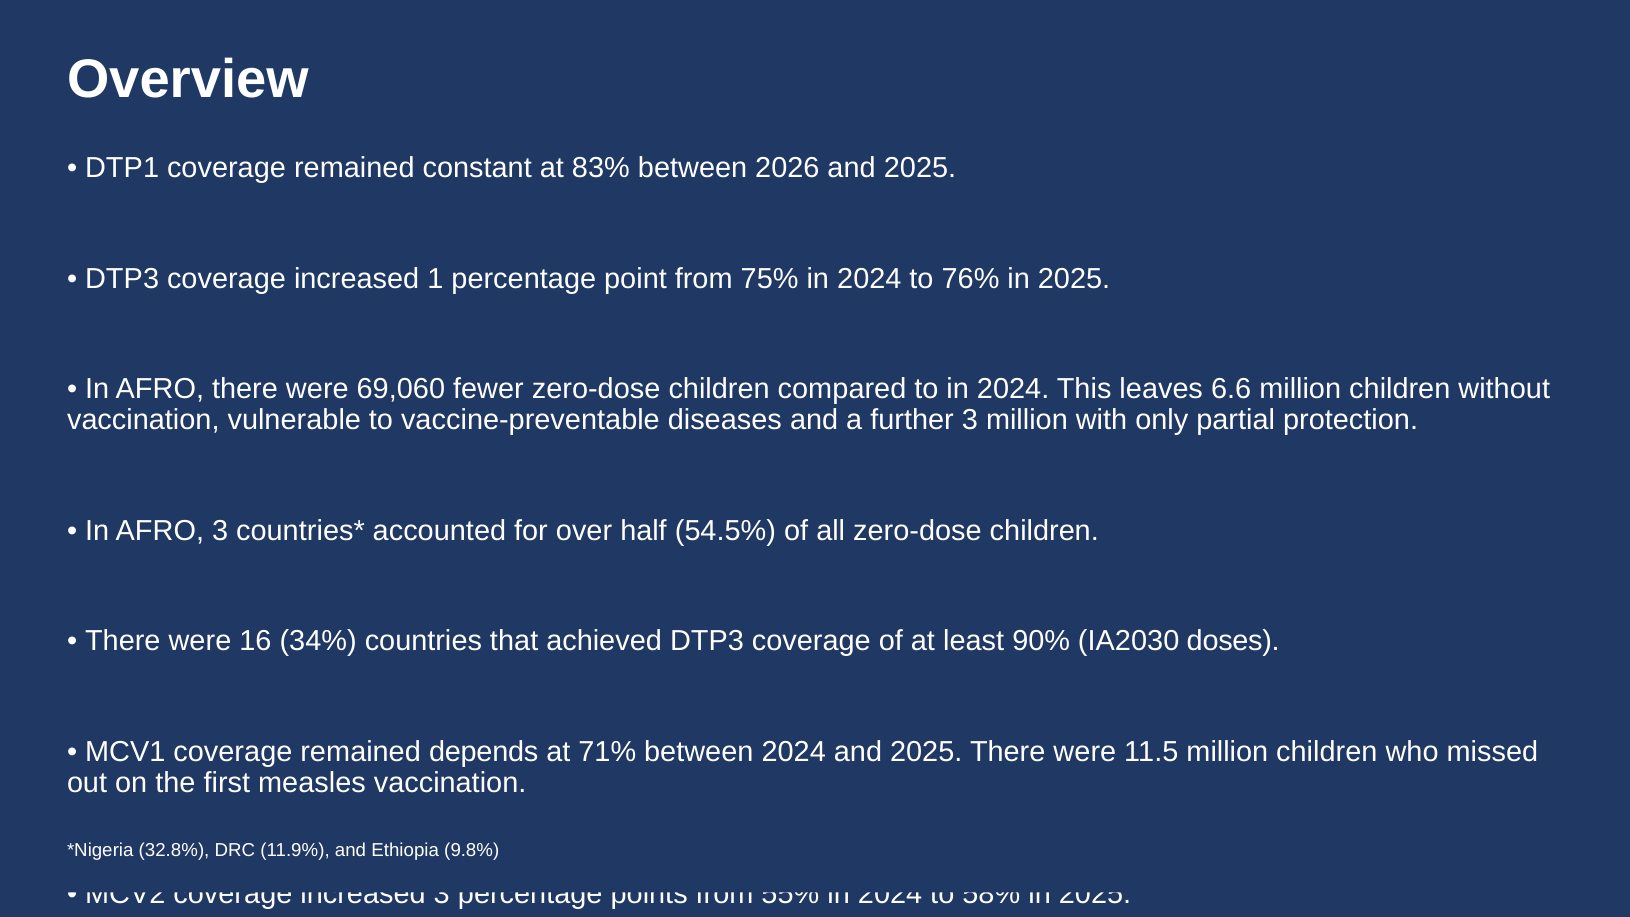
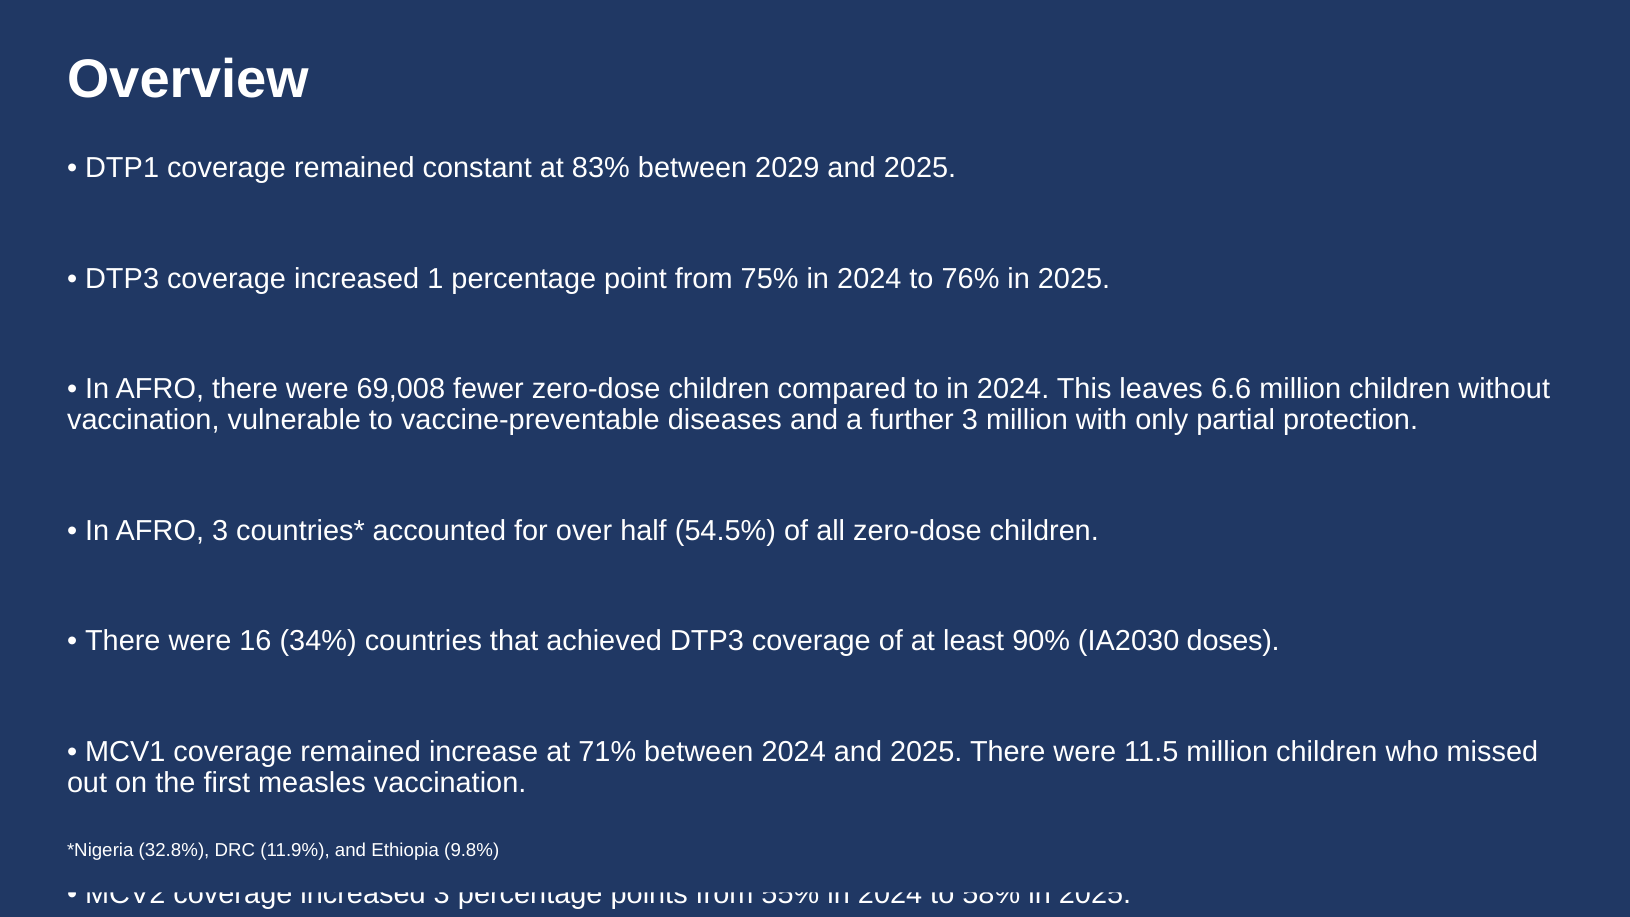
2026: 2026 -> 2029
69,060: 69,060 -> 69,008
depends: depends -> increase
